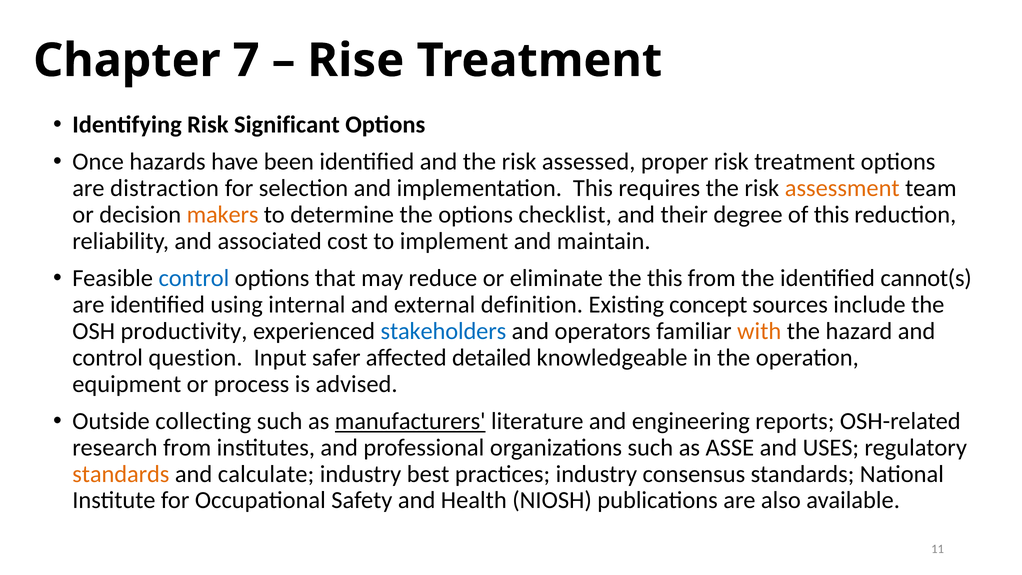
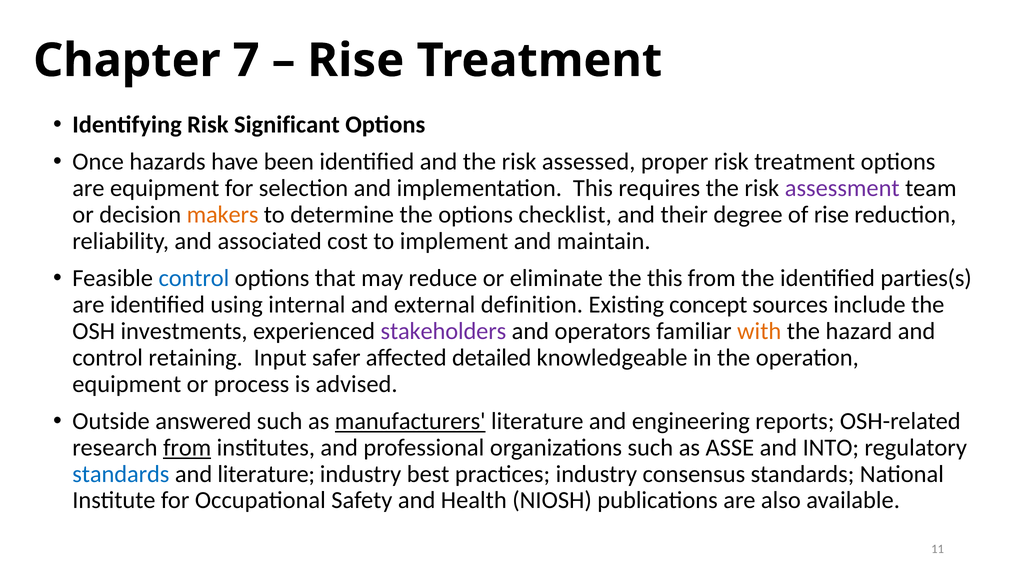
are distraction: distraction -> equipment
assessment colour: orange -> purple
of this: this -> rise
cannot(s: cannot(s -> parties(s
productivity: productivity -> investments
stakeholders colour: blue -> purple
question: question -> retaining
collecting: collecting -> answered
from at (187, 447) underline: none -> present
USES: USES -> INTO
standards at (121, 474) colour: orange -> blue
and calculate: calculate -> literature
